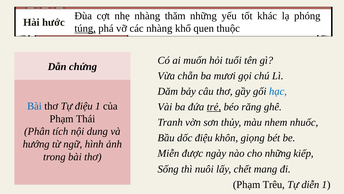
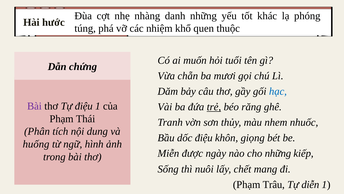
thăm: thăm -> danh
túng underline: present -> none
các nhàng: nhàng -> nhiệm
Bài at (34, 106) colour: blue -> purple
hướng: hướng -> huống
Trêu: Trêu -> Trâu
